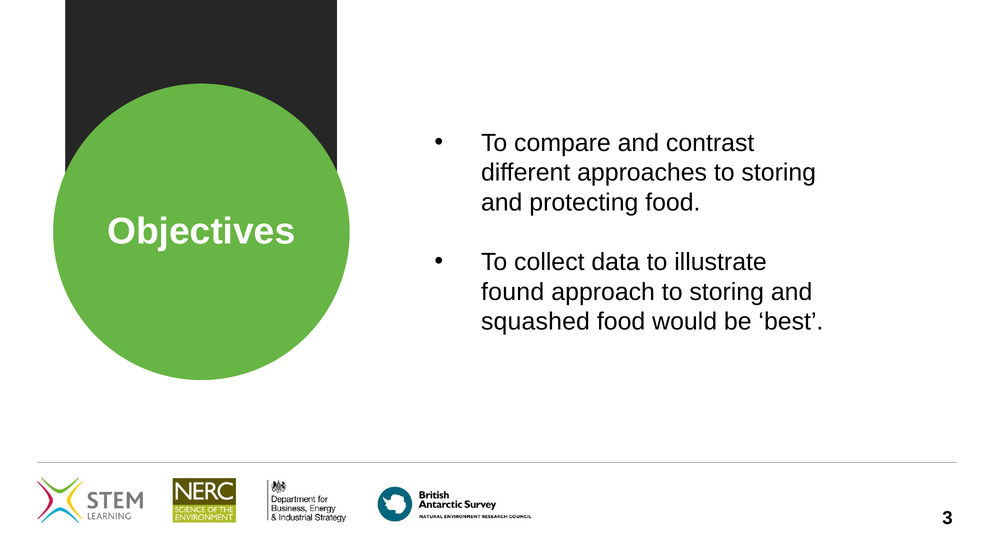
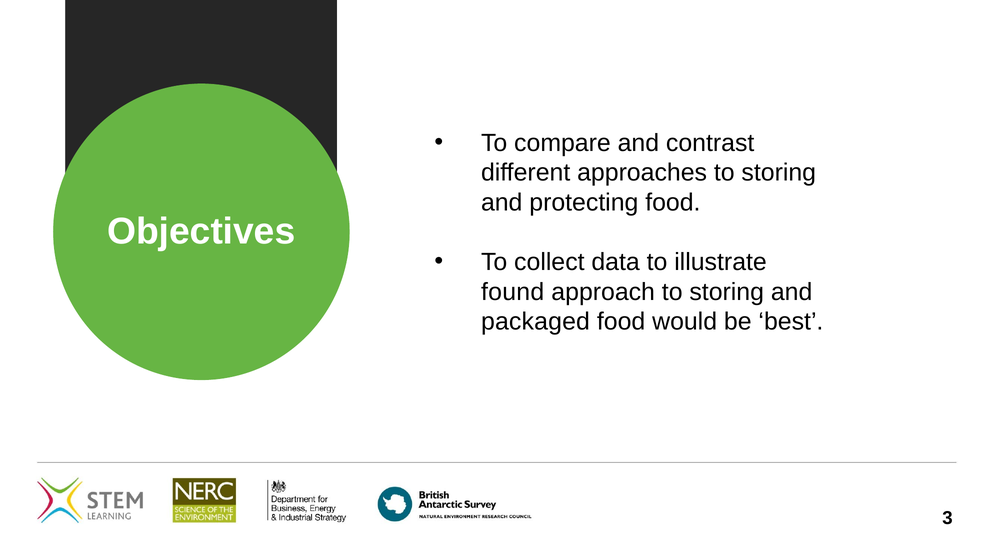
squashed: squashed -> packaged
